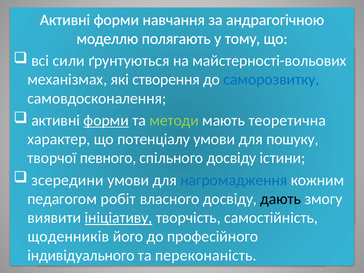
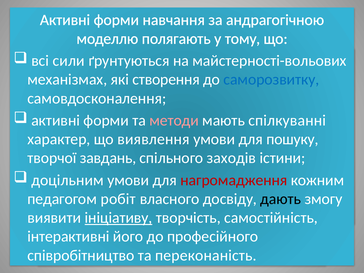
форми at (106, 120) underline: present -> none
методи colour: light green -> pink
теоретична: теоретична -> спілкуванні
потенціалу: потенціалу -> виявлення
певного: певного -> завдань
спільного досвіду: досвіду -> заходів
зсередини: зсередини -> доцільним
нагромадження colour: blue -> red
щоденників: щоденників -> інтерактивні
індивідуального: індивідуального -> співробітництво
